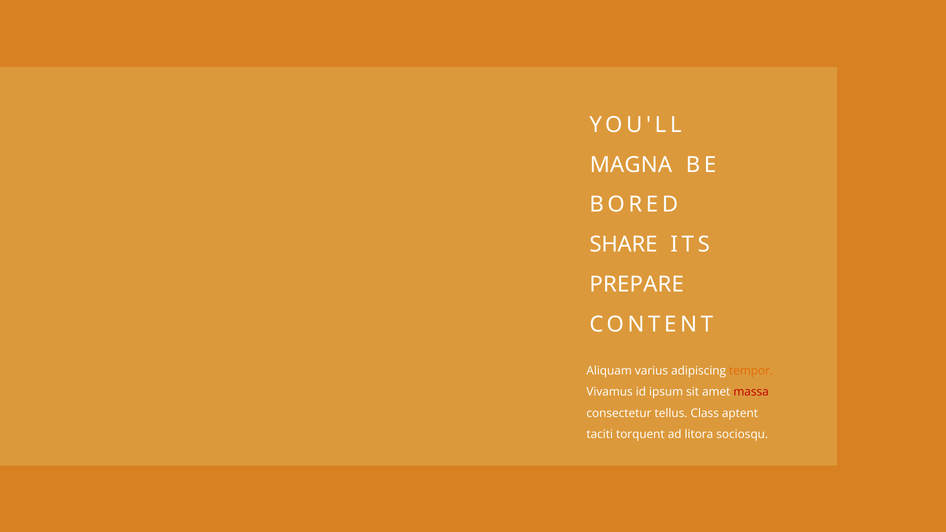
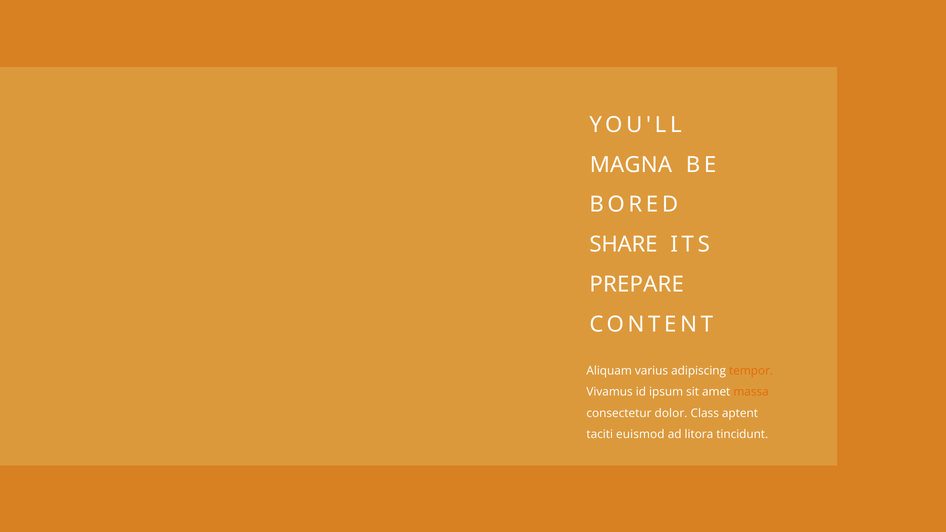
massa colour: red -> orange
tellus: tellus -> dolor
torquent: torquent -> euismod
sociosqu: sociosqu -> tincidunt
